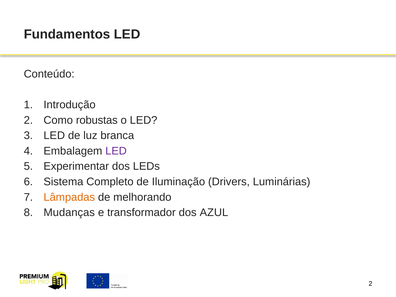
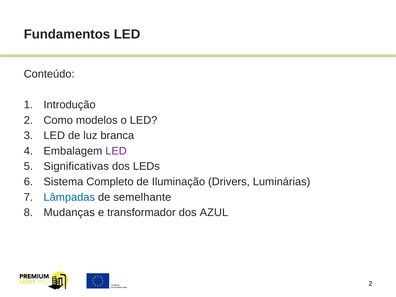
robustas: robustas -> modelos
Experimentar: Experimentar -> Significativas
Lâmpadas colour: orange -> blue
melhorando: melhorando -> semelhante
